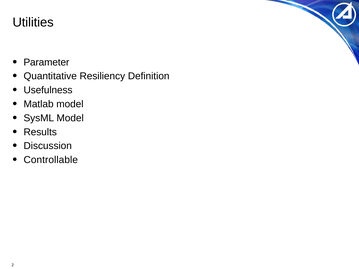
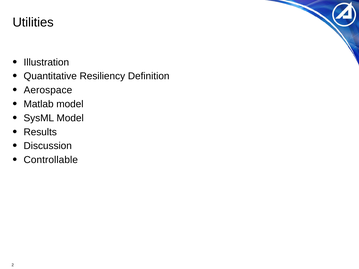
Parameter: Parameter -> Illustration
Usefulness: Usefulness -> Aerospace
